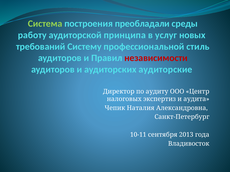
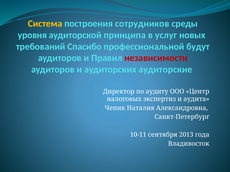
Система colour: light green -> yellow
преобладали: преобладали -> сотрудников
работу: работу -> уровня
Систему: Систему -> Спасибо
стиль: стиль -> будут
